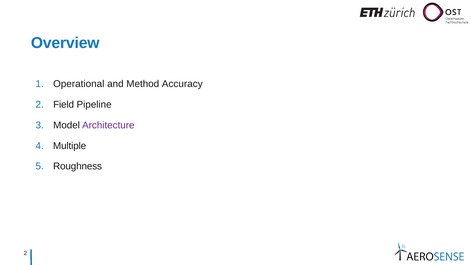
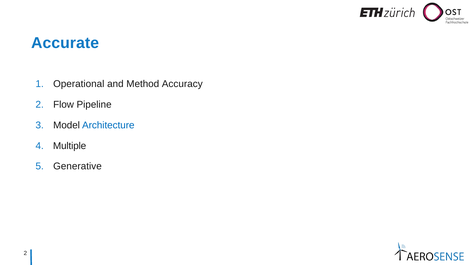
Overview: Overview -> Accurate
Field: Field -> Flow
Architecture colour: purple -> blue
Roughness: Roughness -> Generative
